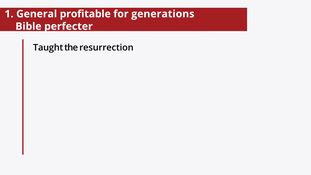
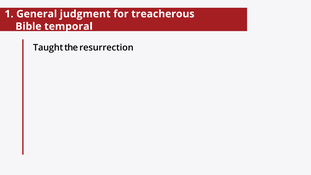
profitable: profitable -> judgment
generations: generations -> treacherous
perfecter: perfecter -> temporal
